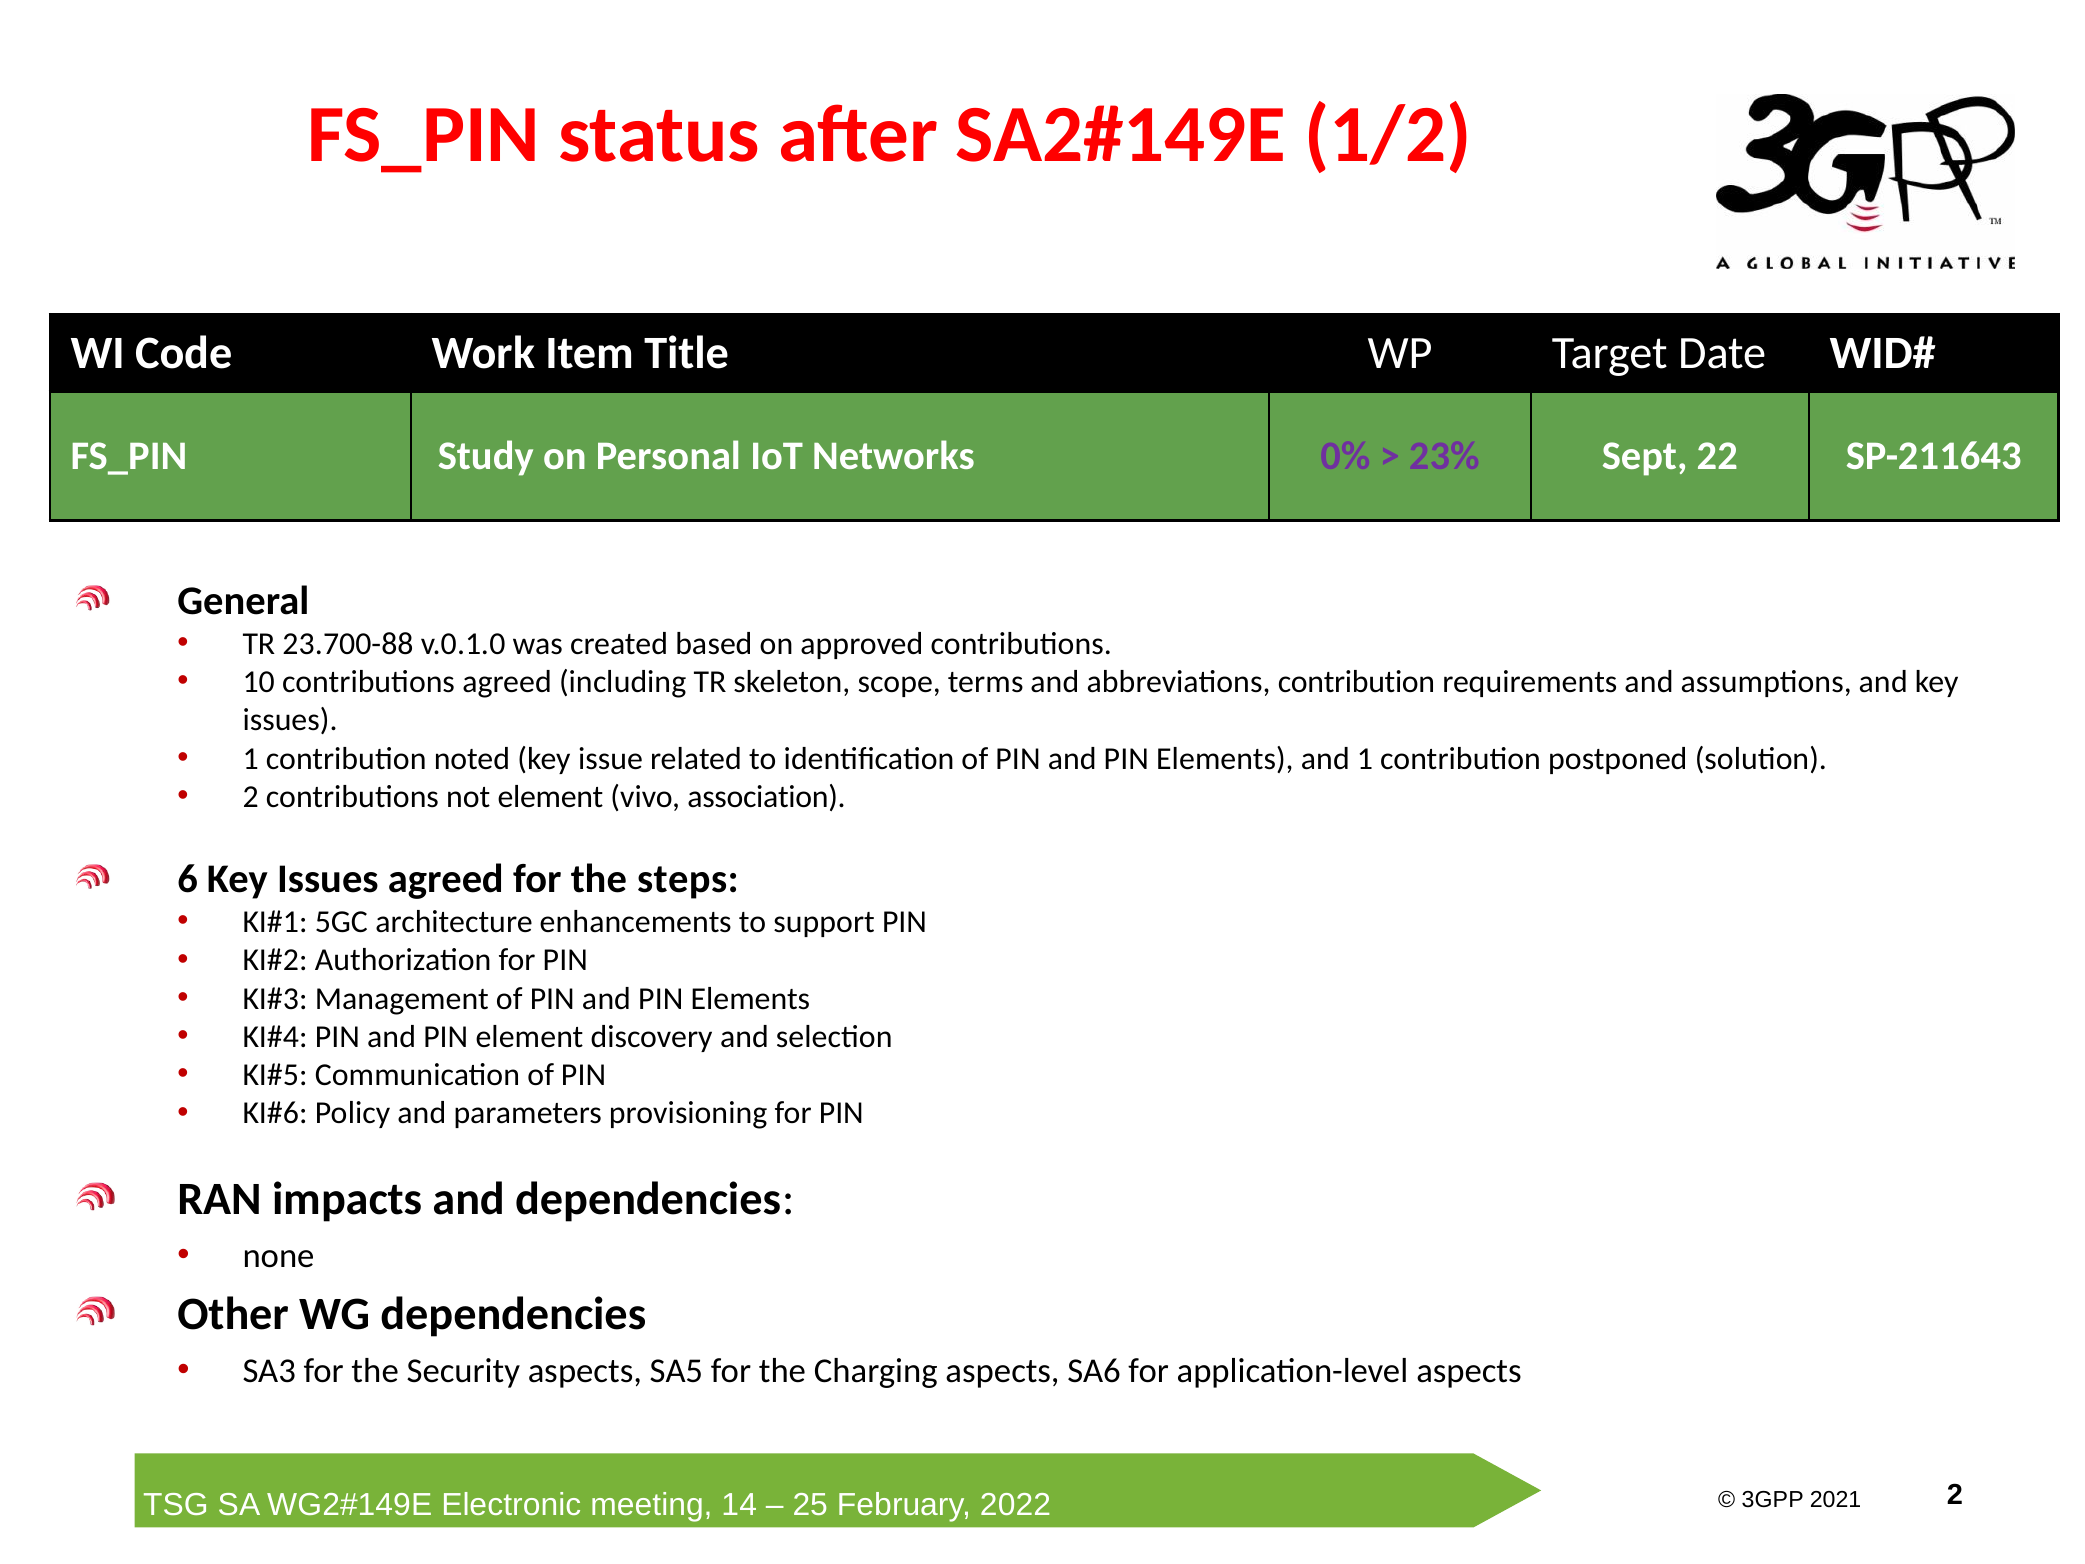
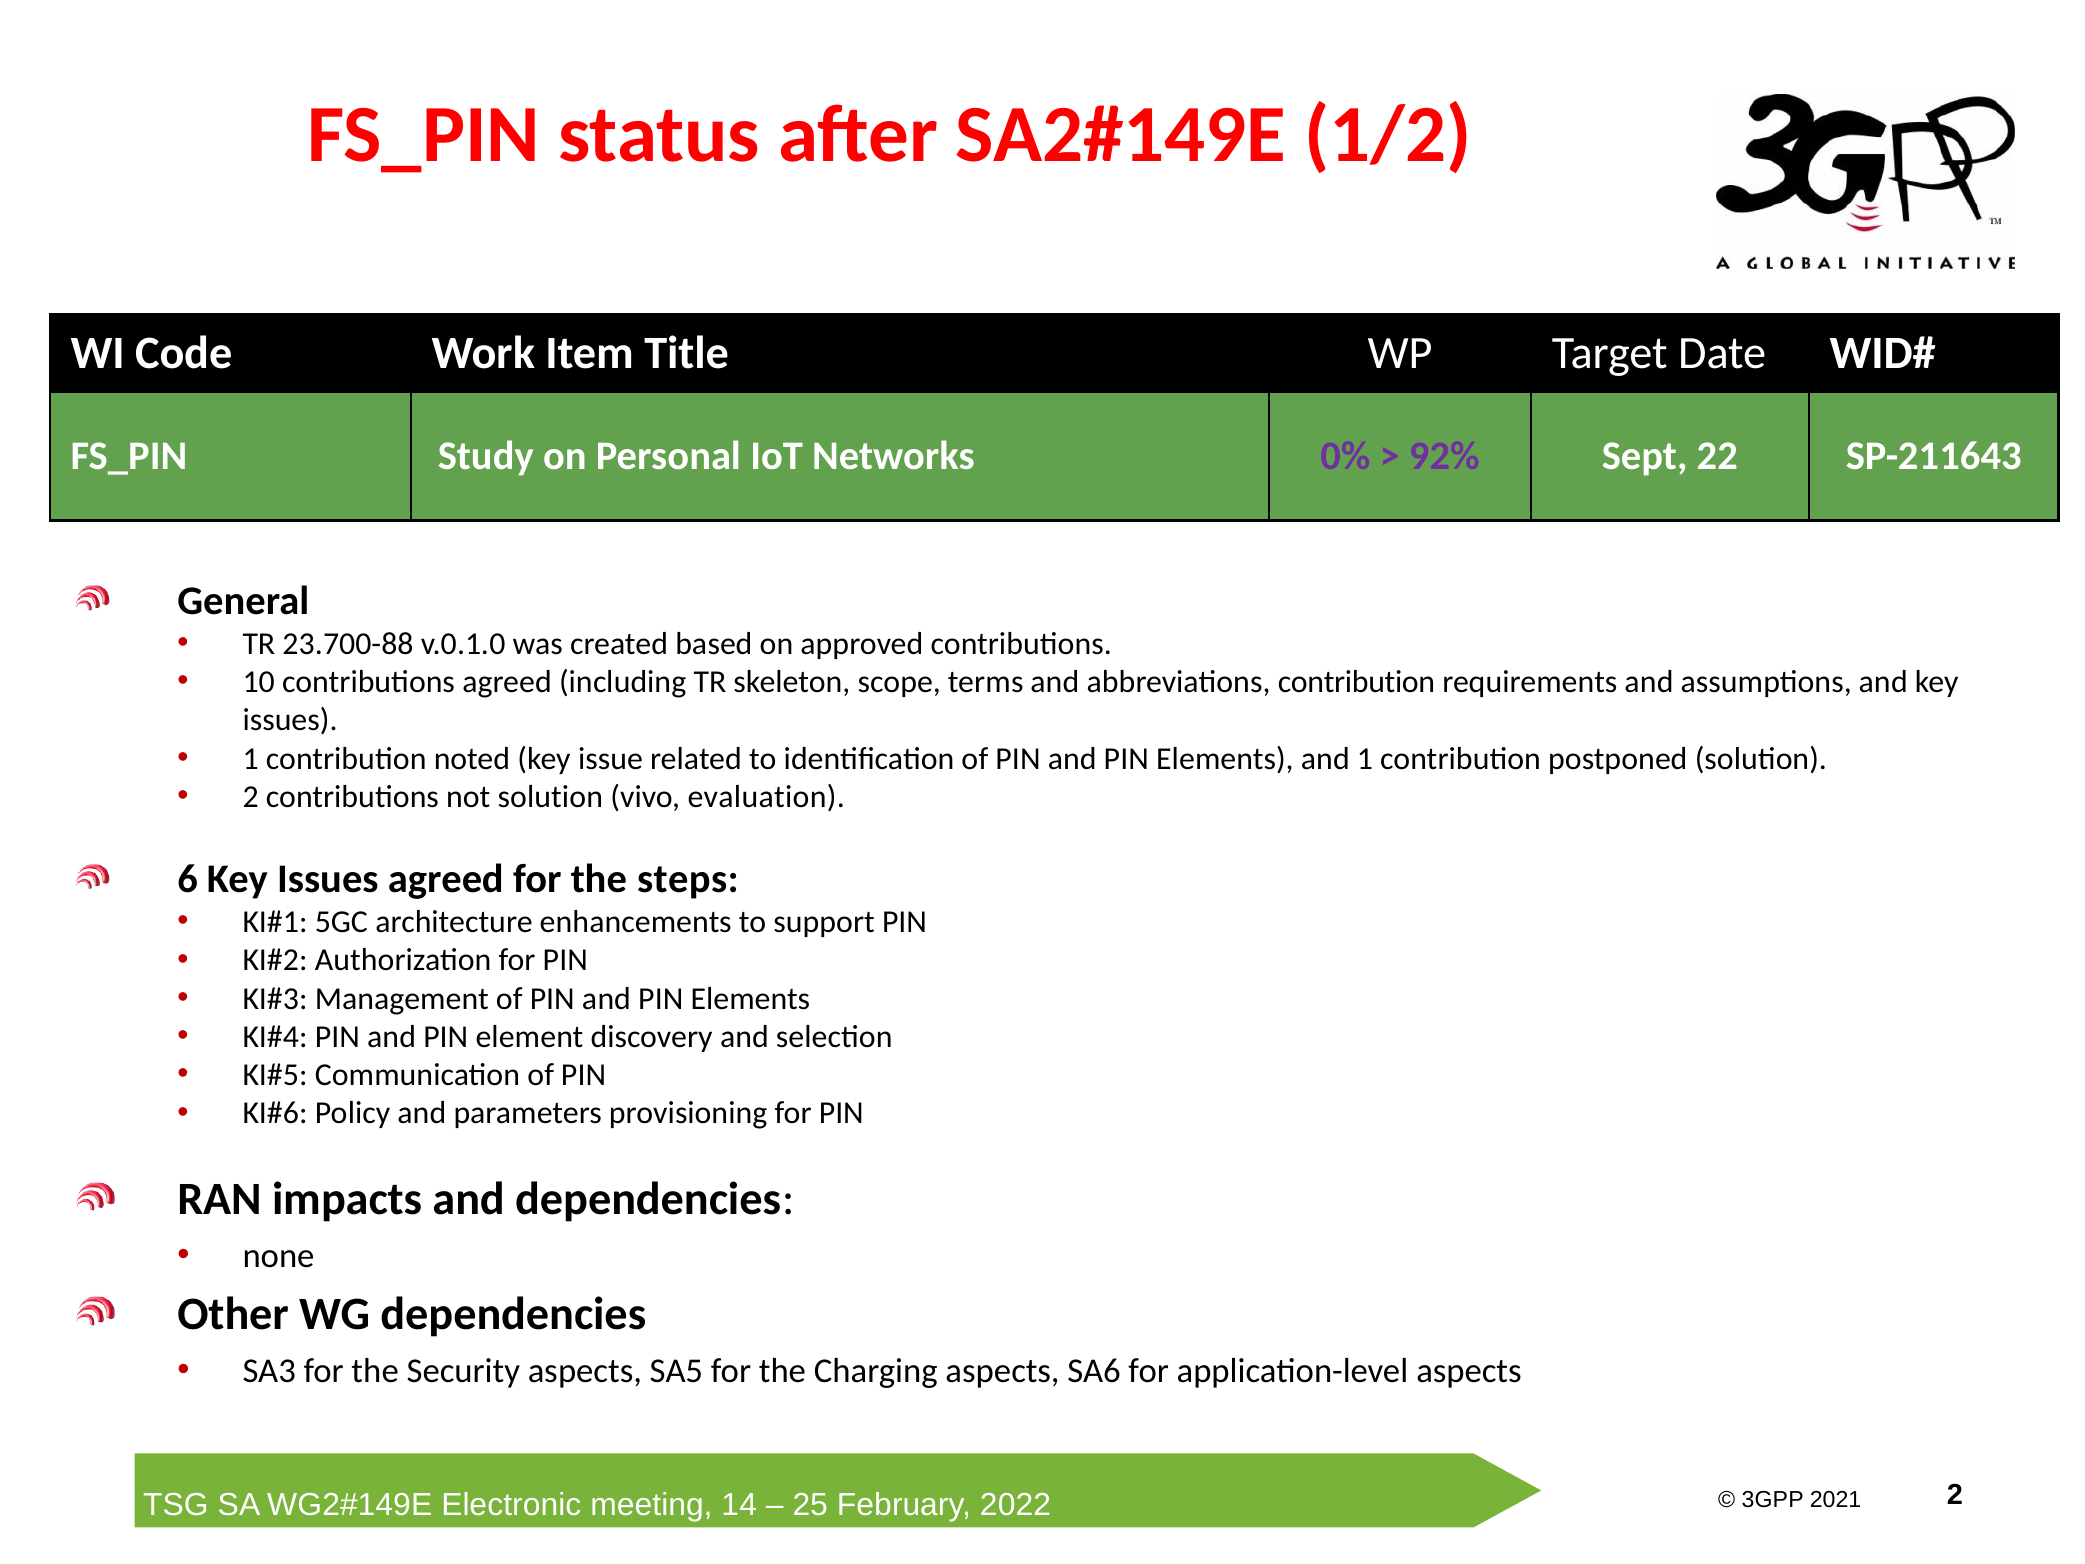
23%: 23% -> 92%
not element: element -> solution
association: association -> evaluation
